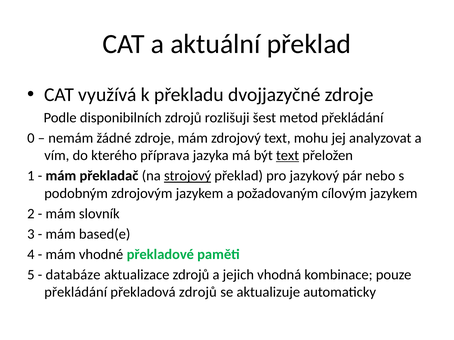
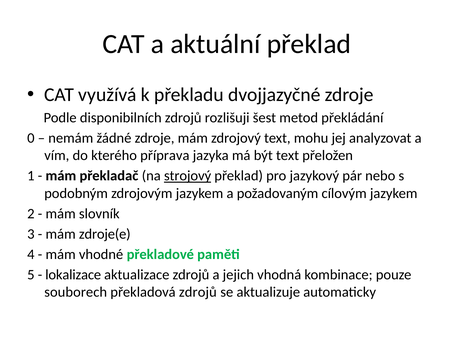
text at (288, 156) underline: present -> none
based(e: based(e -> zdroje(e
databáze: databáze -> lokalizace
překládání at (76, 293): překládání -> souborech
